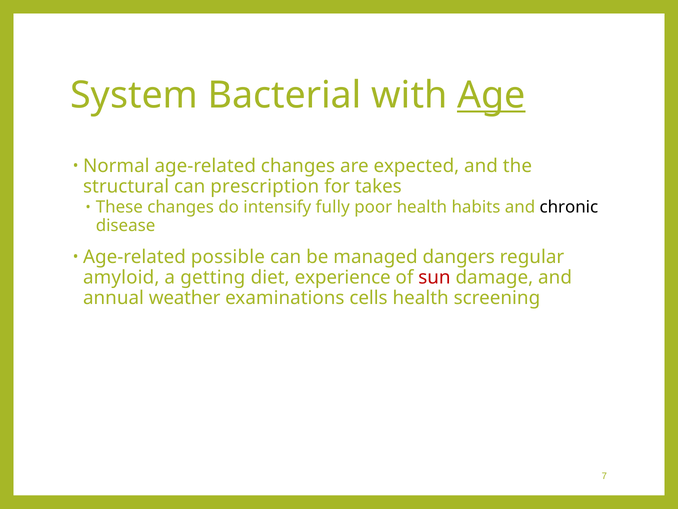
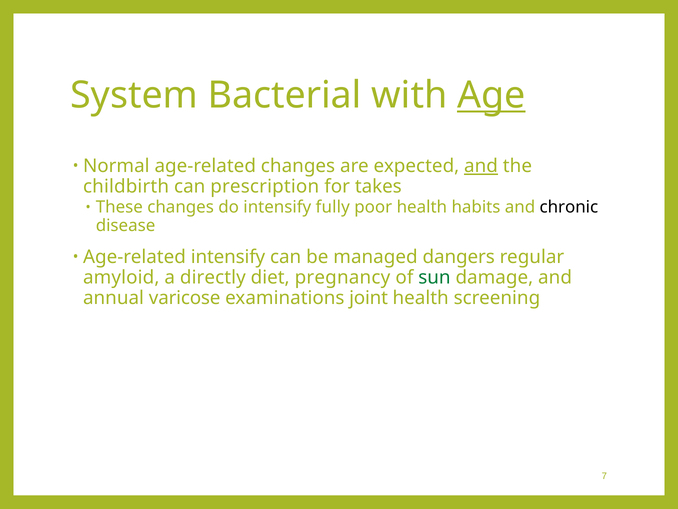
and at (481, 166) underline: none -> present
structural: structural -> childbirth
Age-related possible: possible -> intensify
getting: getting -> directly
experience: experience -> pregnancy
sun colour: red -> green
weather: weather -> varicose
cells: cells -> joint
